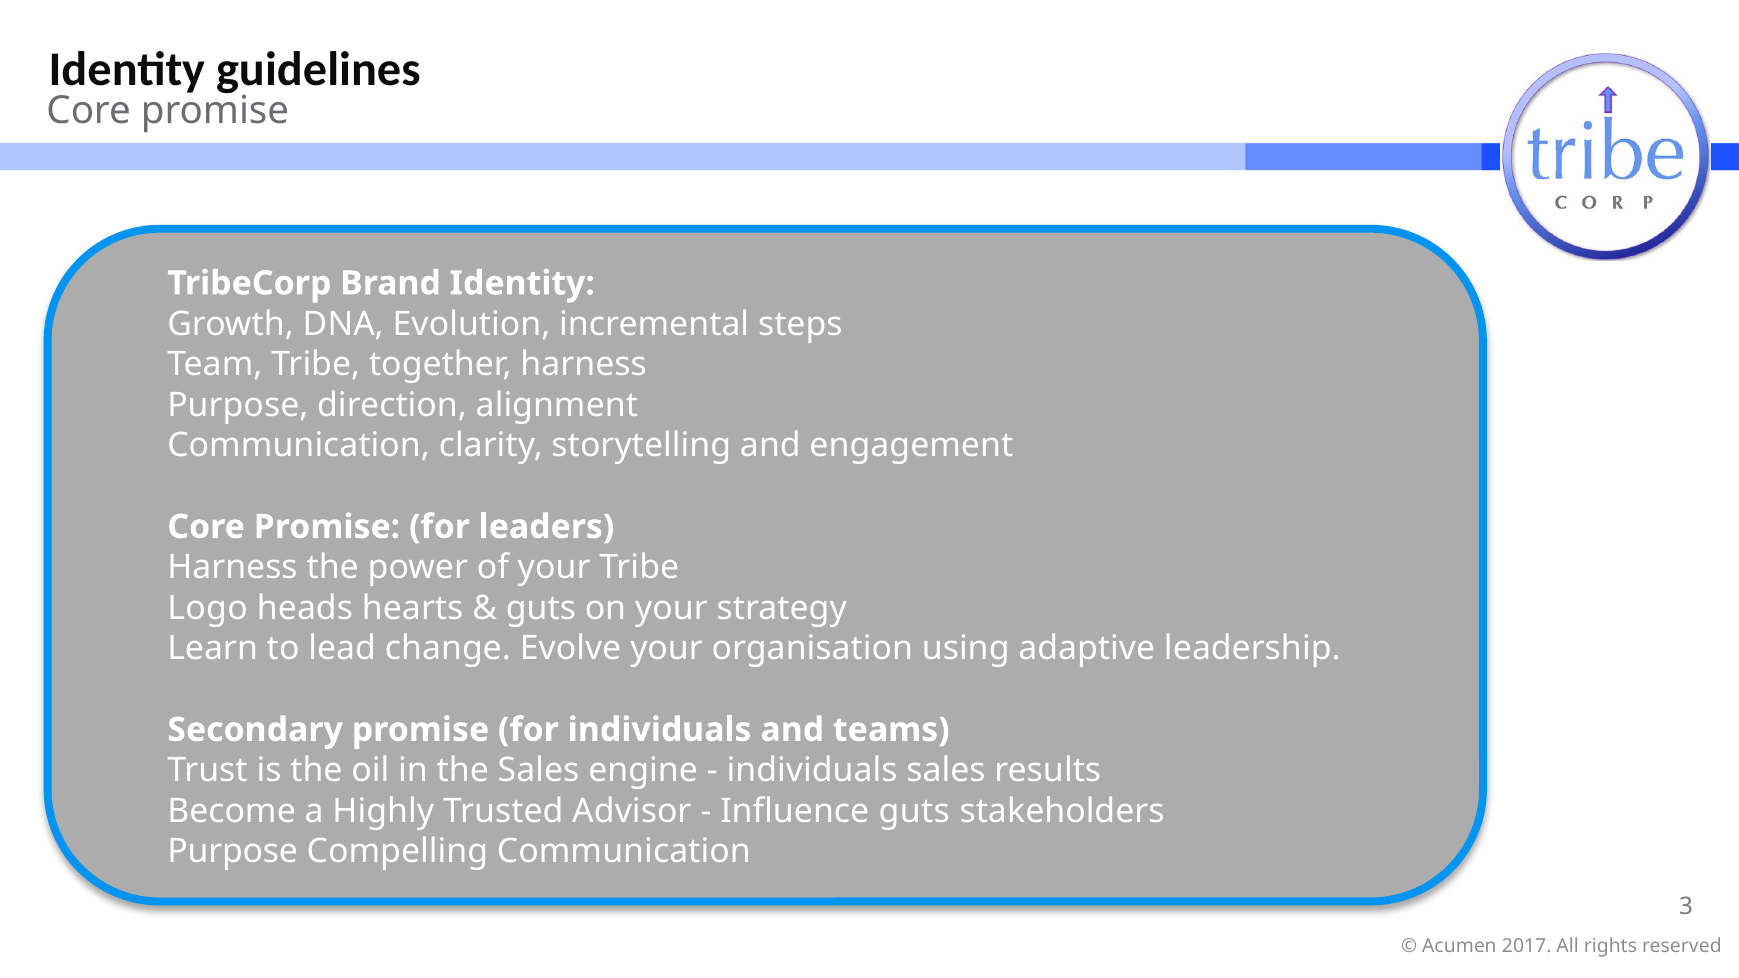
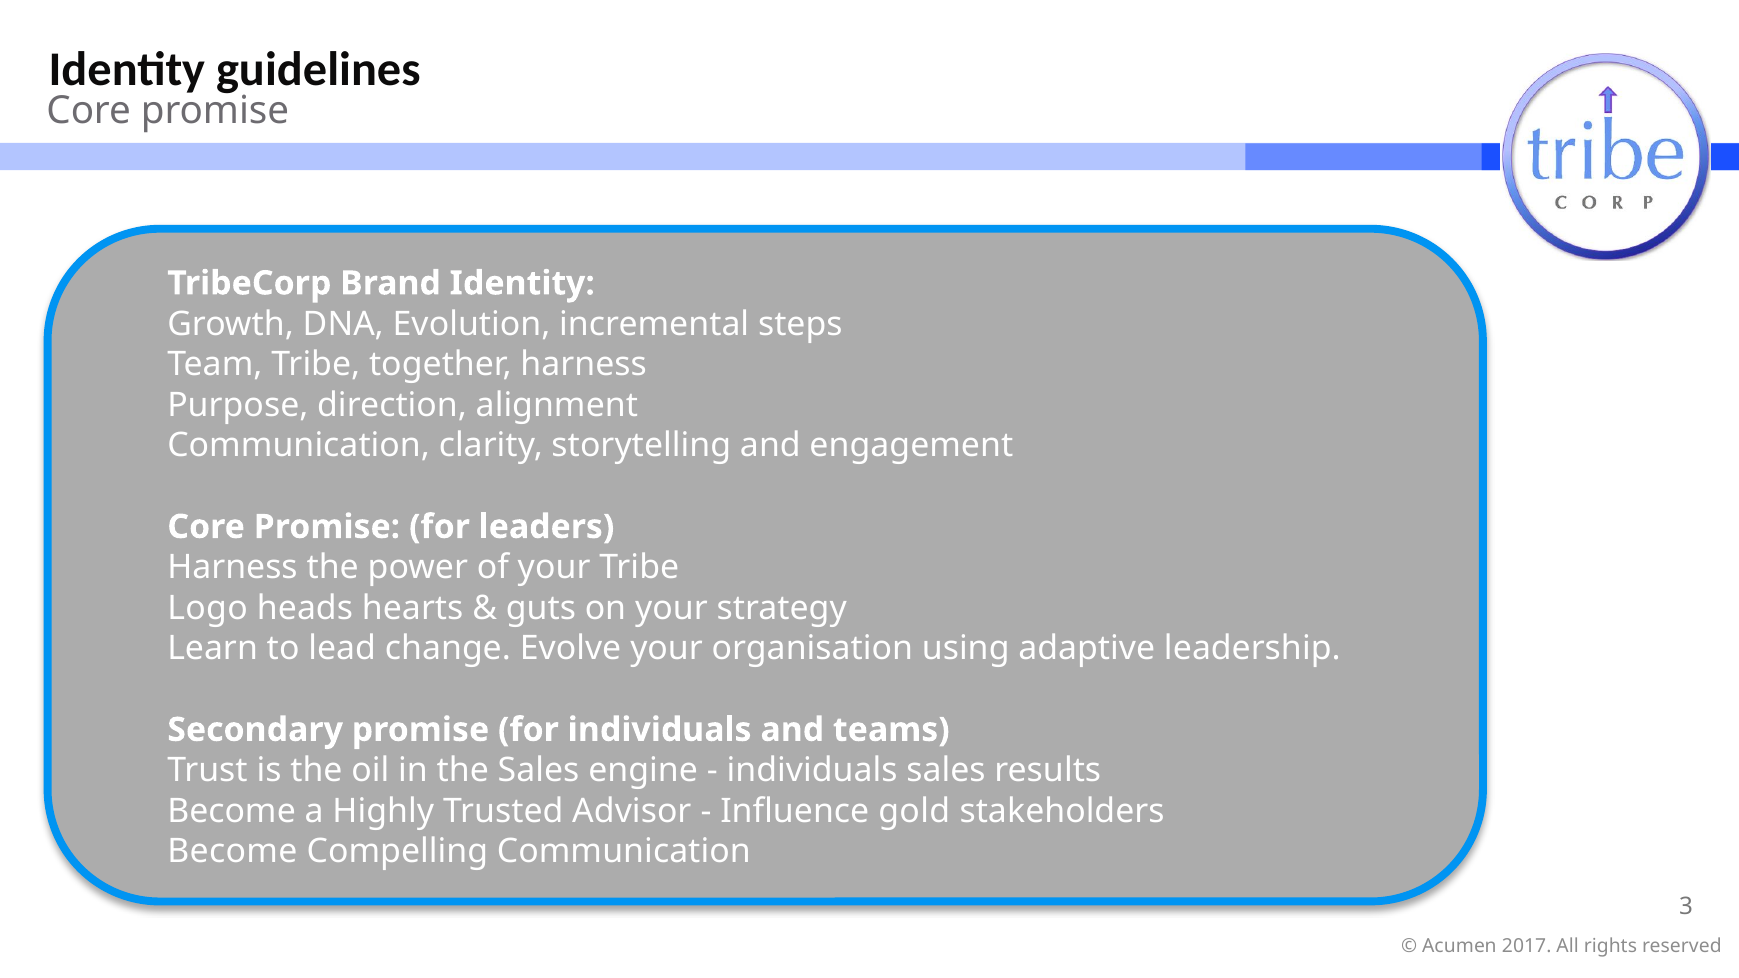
Influence guts: guts -> gold
Purpose at (233, 852): Purpose -> Become
